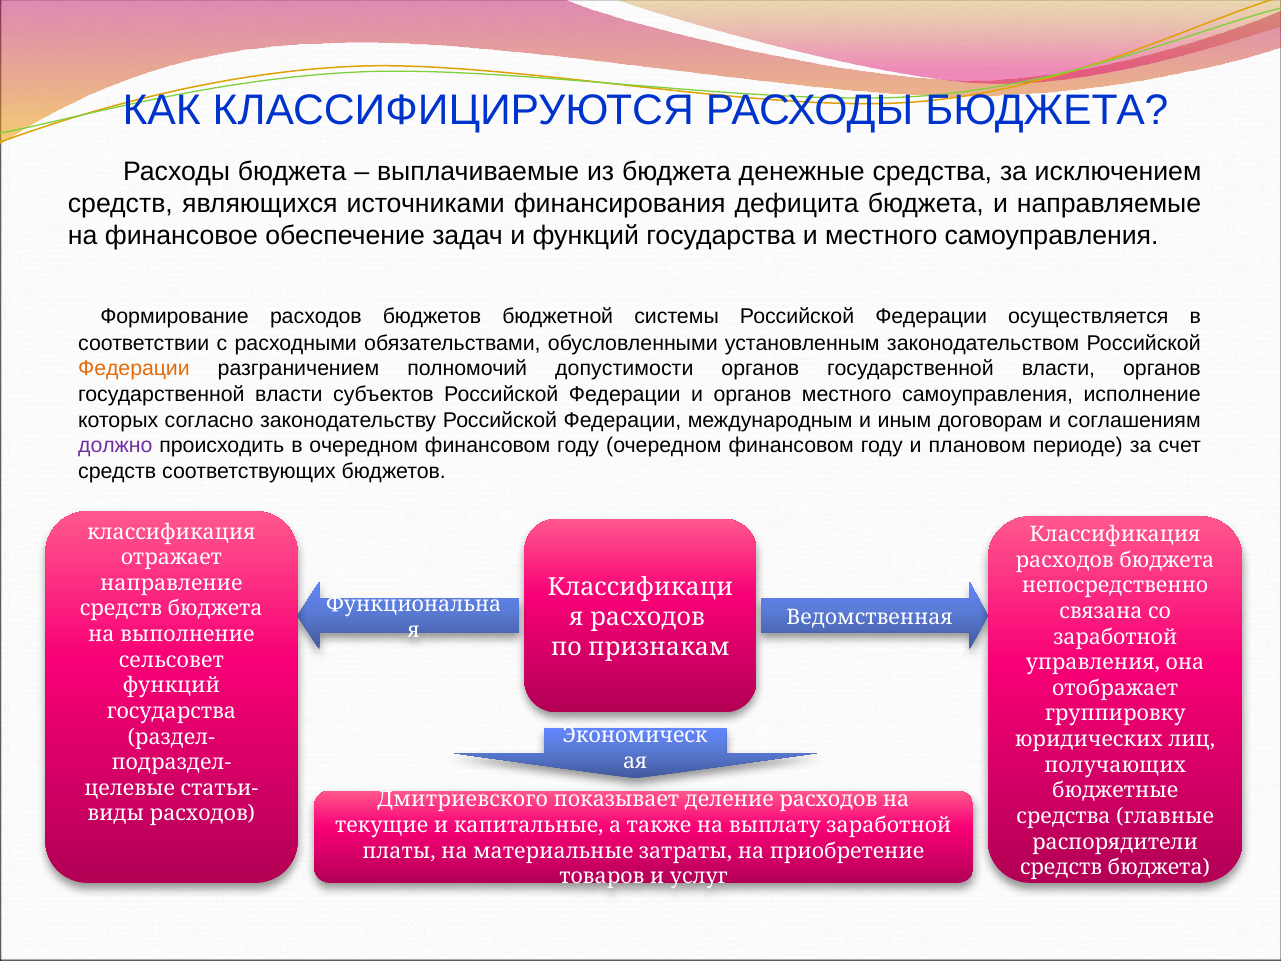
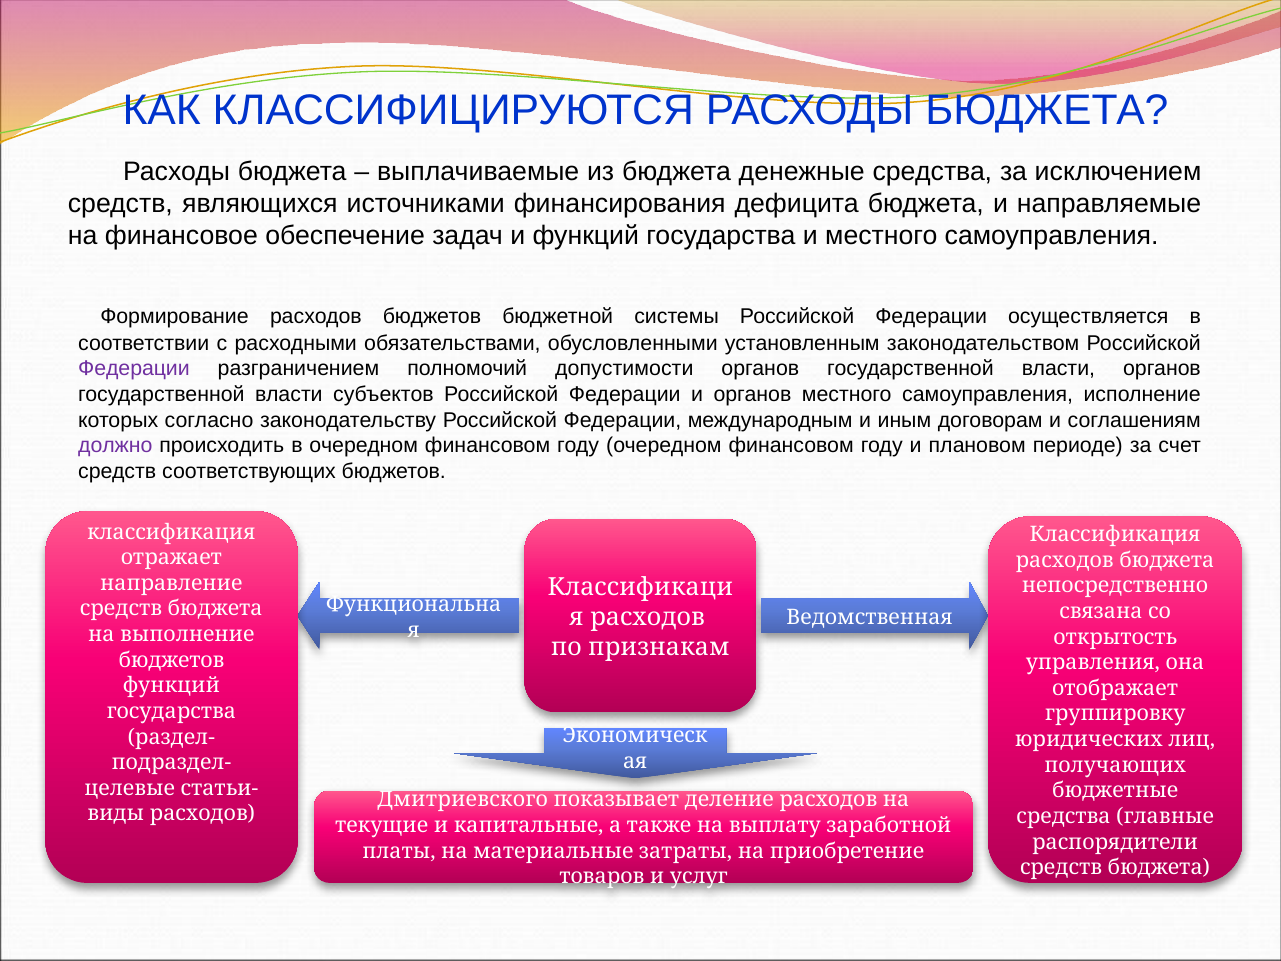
Федерации at (134, 369) colour: orange -> purple
заработной at (1115, 637): заработной -> открытость
сельсовет at (171, 660): сельсовет -> бюджетов
